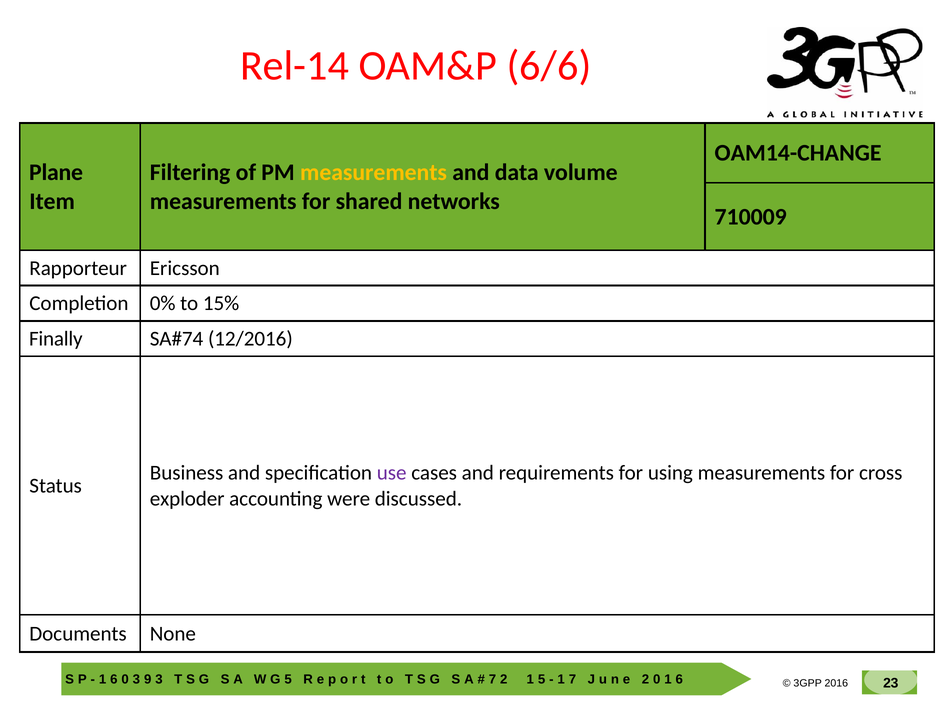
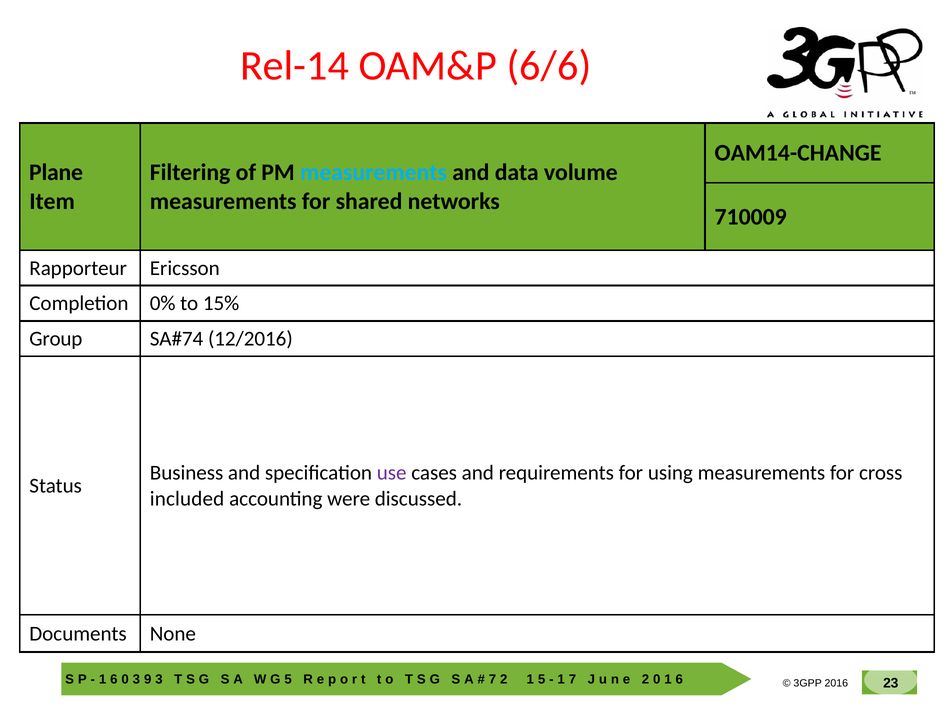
measurements at (374, 172) colour: yellow -> light blue
Finally: Finally -> Group
exploder: exploder -> included
